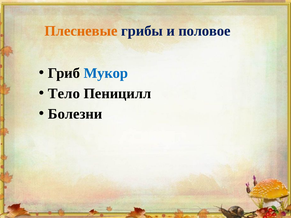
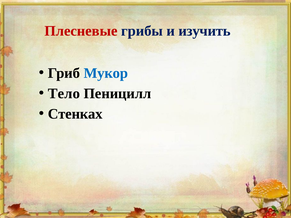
Плесневые colour: orange -> red
половое: половое -> изучить
Болезни: Болезни -> Стенках
